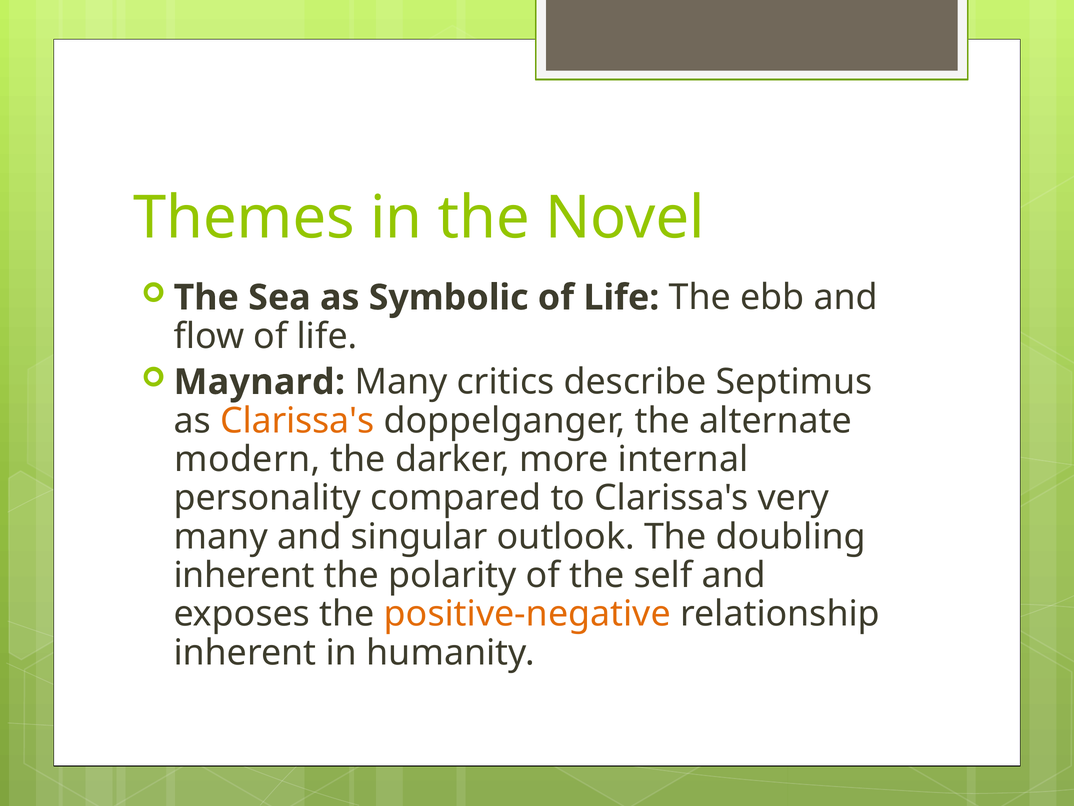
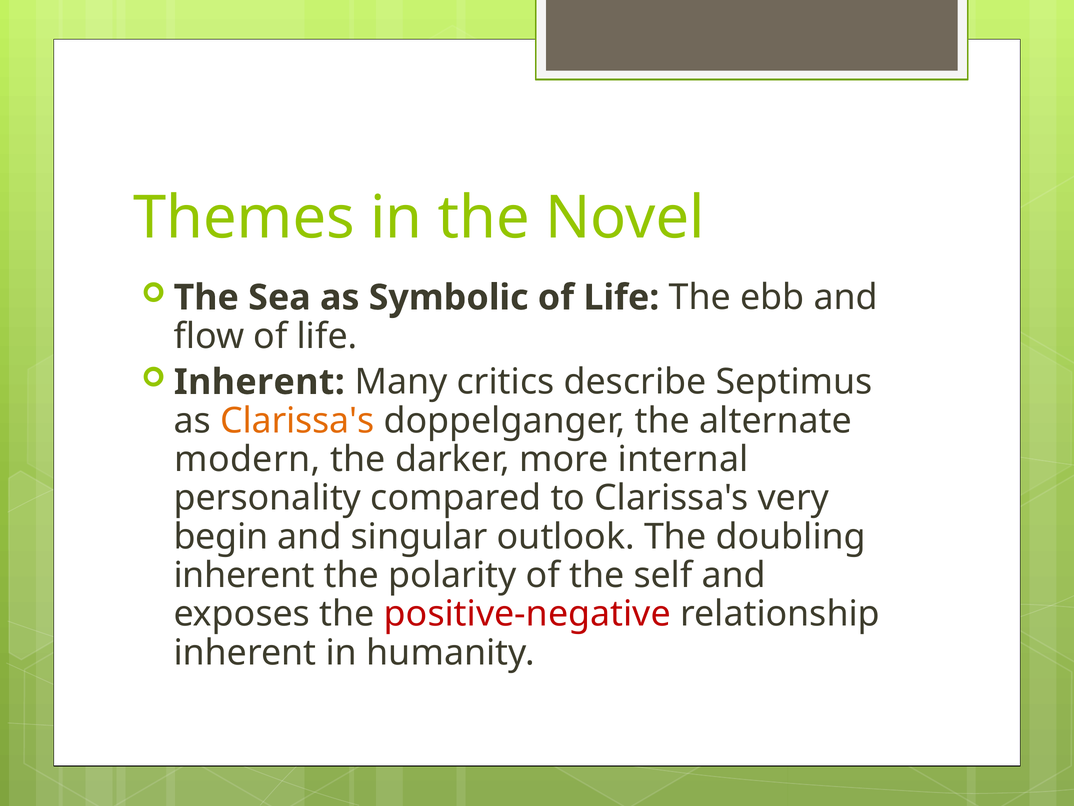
Maynard at (259, 382): Maynard -> Inherent
many at (221, 536): many -> begin
positive-negative colour: orange -> red
